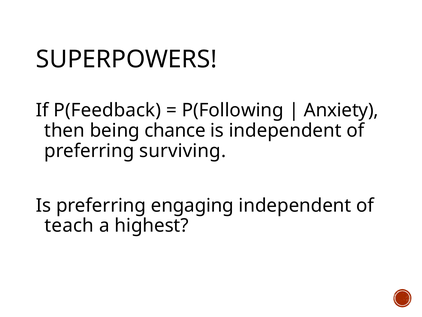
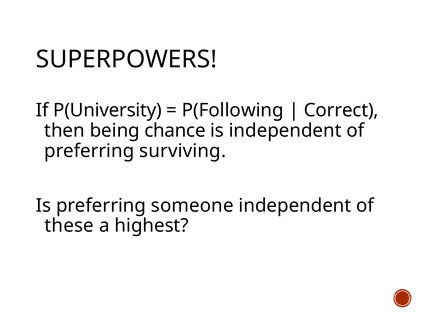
P(Feedback: P(Feedback -> P(University
Anxiety: Anxiety -> Correct
engaging: engaging -> someone
teach: teach -> these
